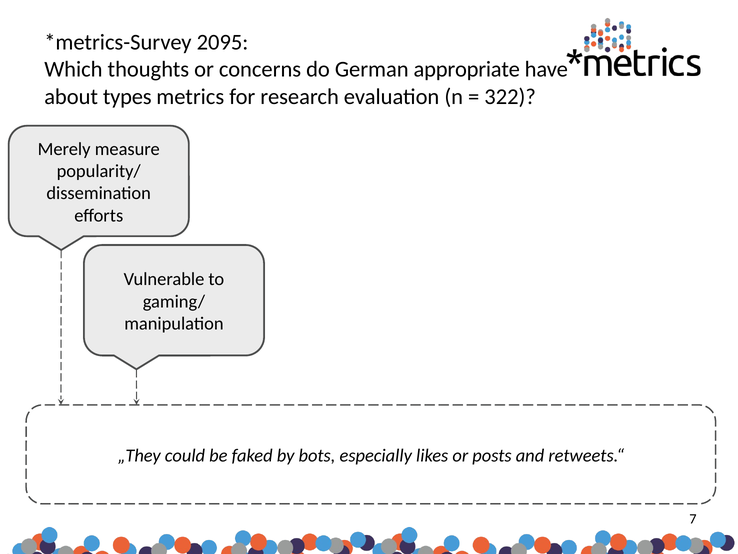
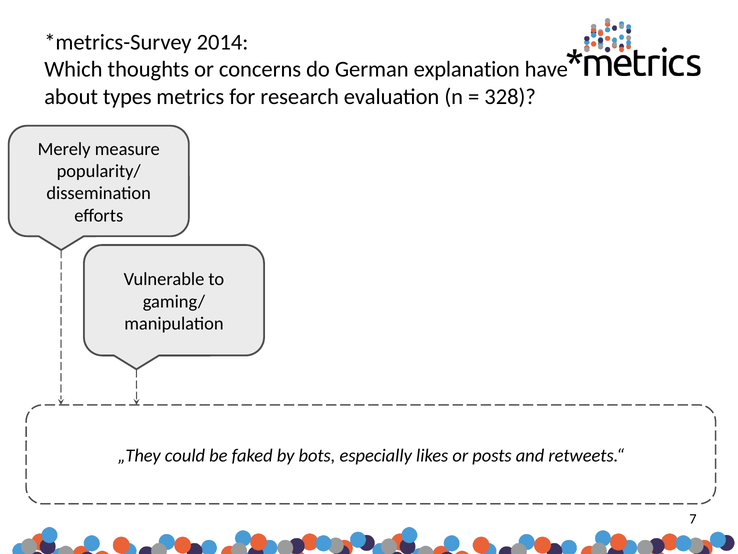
2095: 2095 -> 2014
appropriate: appropriate -> explanation
322: 322 -> 328
